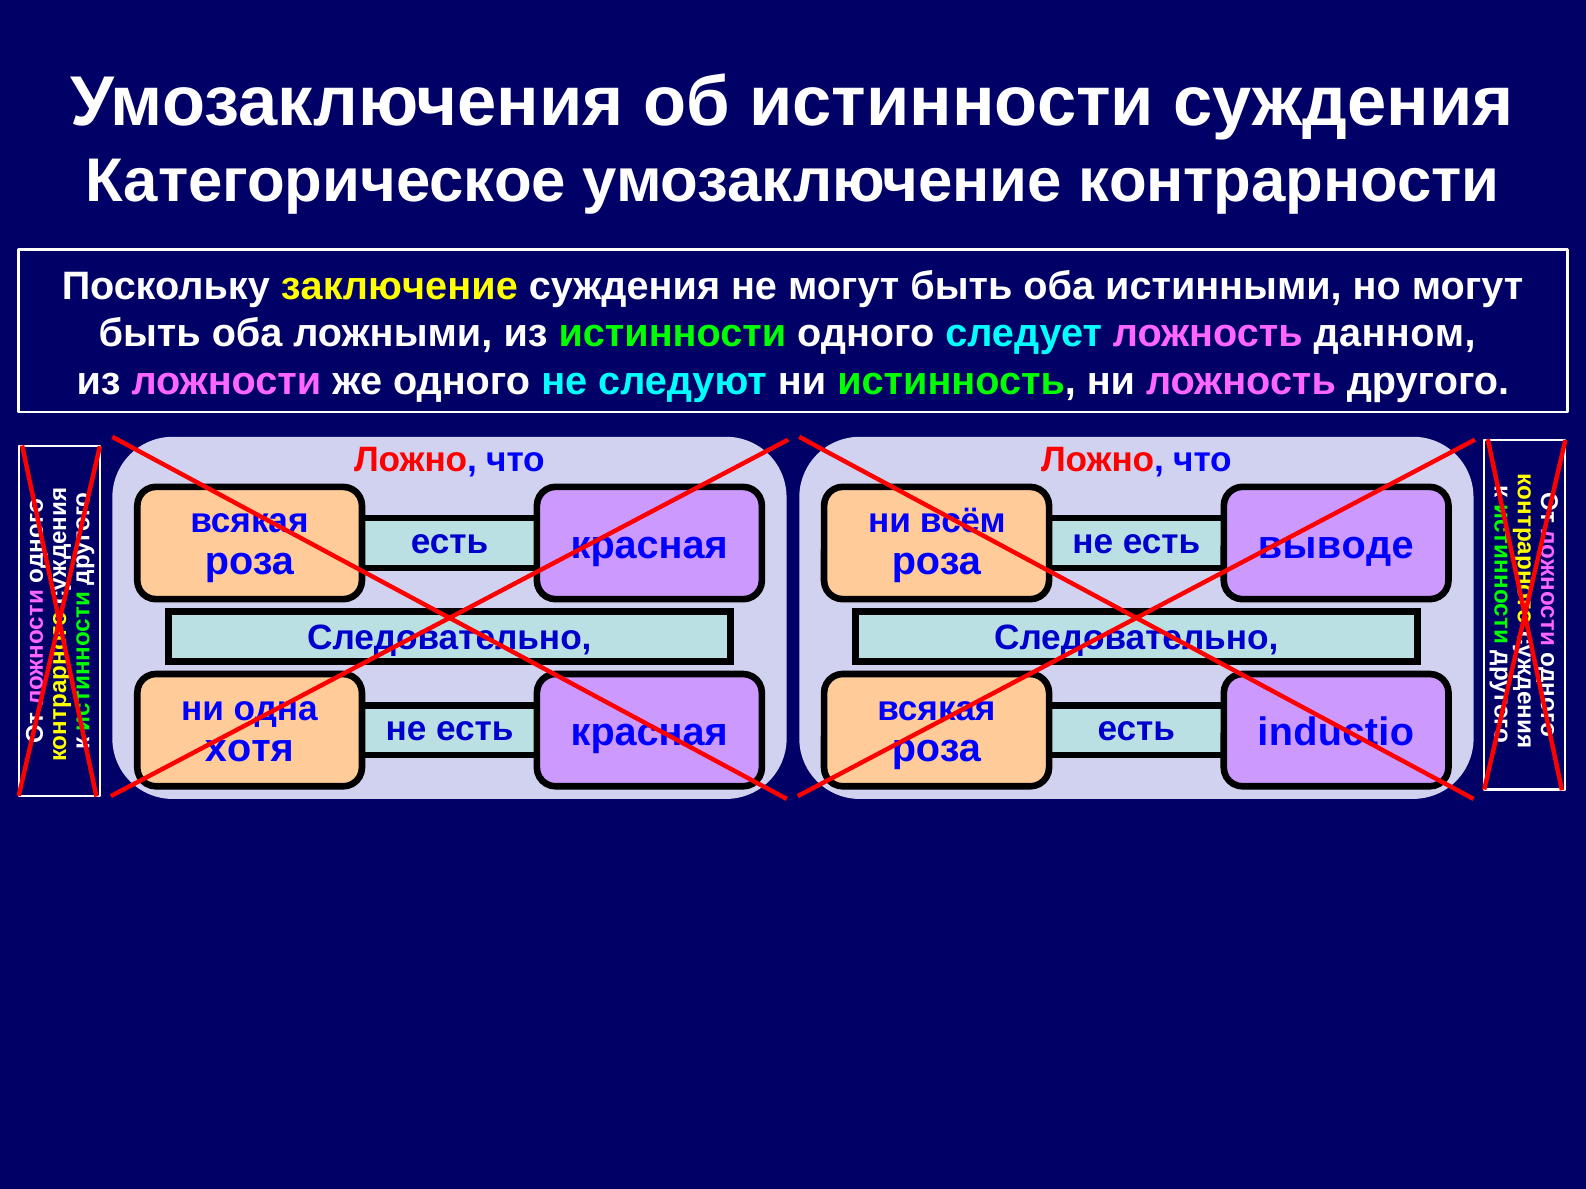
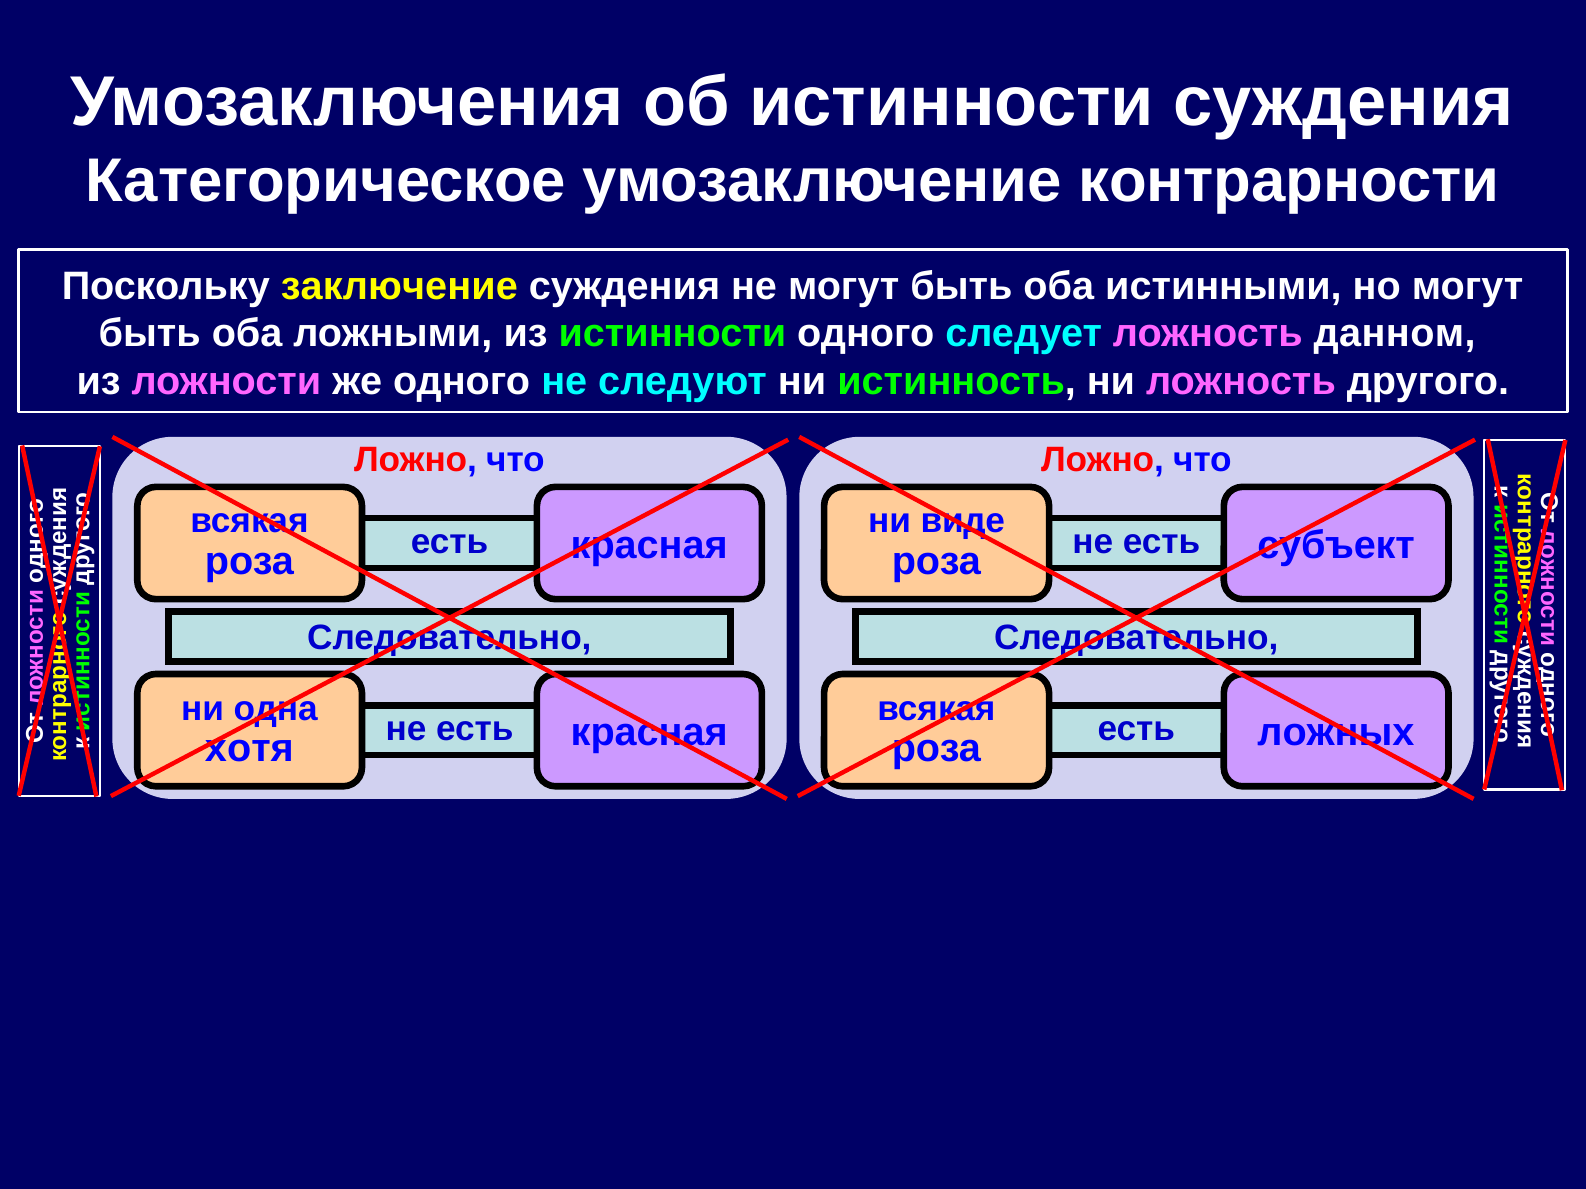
всём: всём -> виде
выводе: выводе -> субъект
inductio: inductio -> ложных
